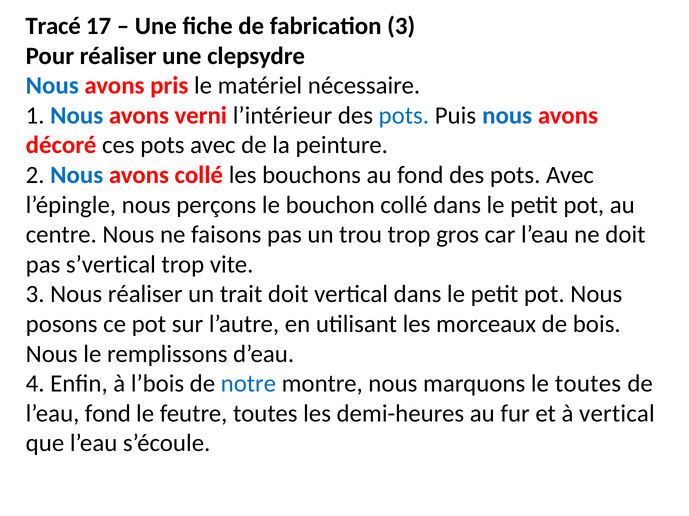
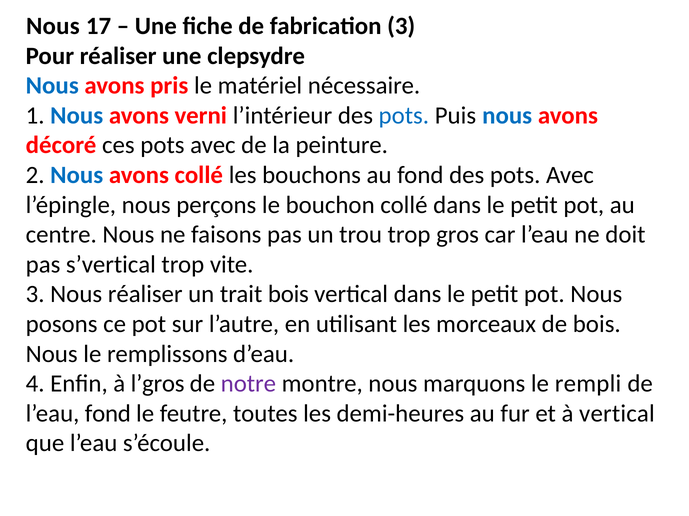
Tracé at (53, 26): Tracé -> Nous
trait doit: doit -> bois
l’bois: l’bois -> l’gros
notre colour: blue -> purple
le toutes: toutes -> rempli
